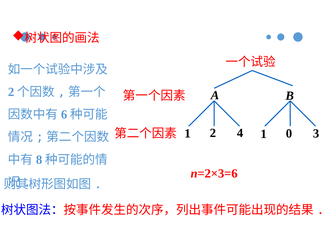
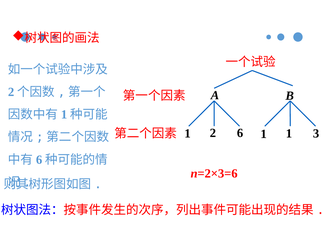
6 at (64, 115): 6 -> 1
2 4: 4 -> 6
1 0: 0 -> 1
8 at (39, 160): 8 -> 6
